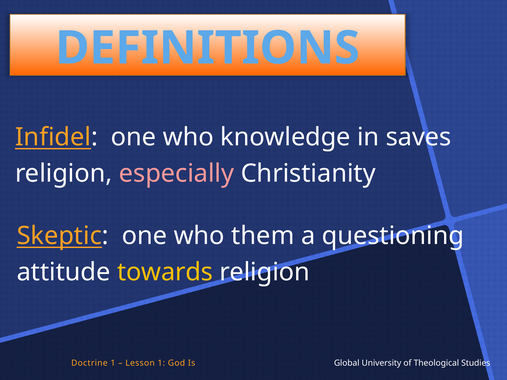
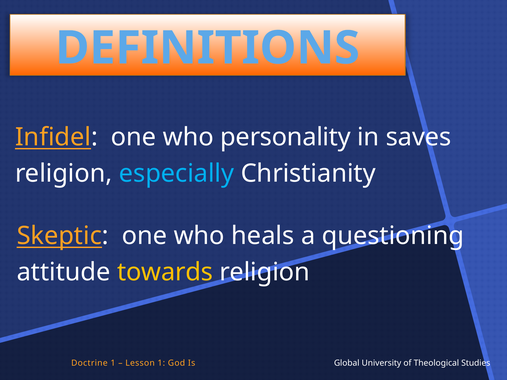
knowledge: knowledge -> personality
especially colour: pink -> light blue
them: them -> heals
